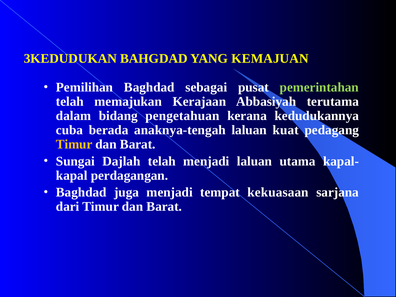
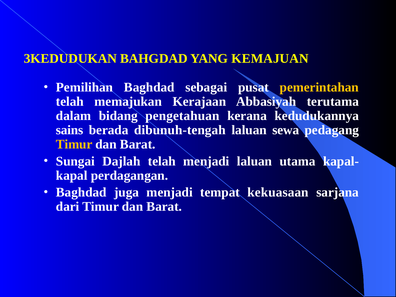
pemerintahan colour: light green -> yellow
cuba: cuba -> sains
anaknya-tengah: anaknya-tengah -> dibunuh-tengah
kuat: kuat -> sewa
